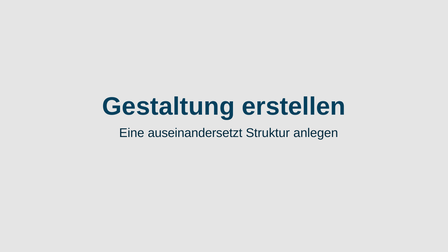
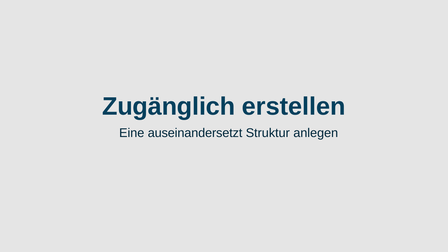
Gestaltung: Gestaltung -> Zugänglich
